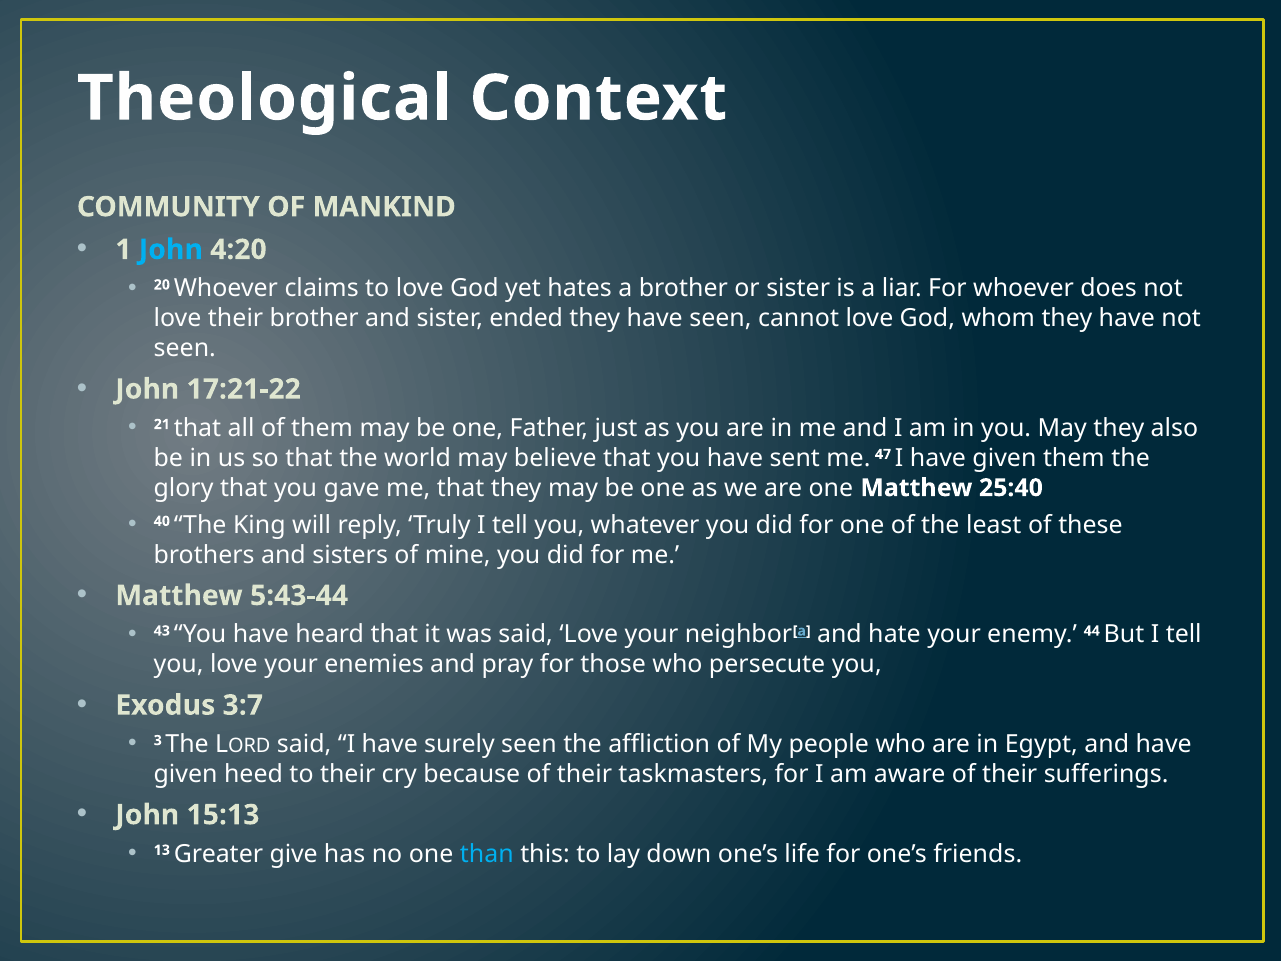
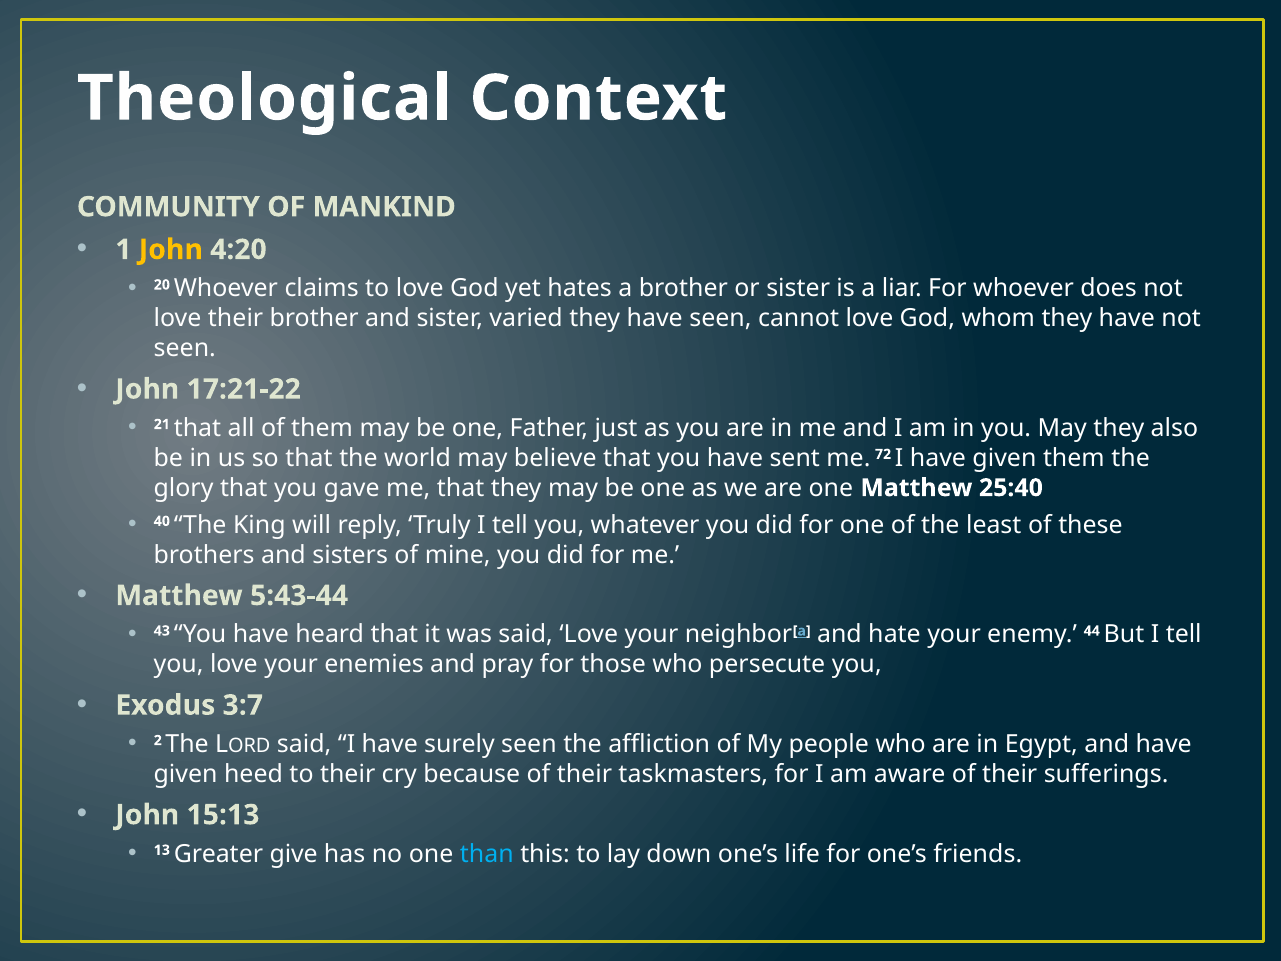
John at (171, 250) colour: light blue -> yellow
ended: ended -> varied
47: 47 -> 72
3: 3 -> 2
